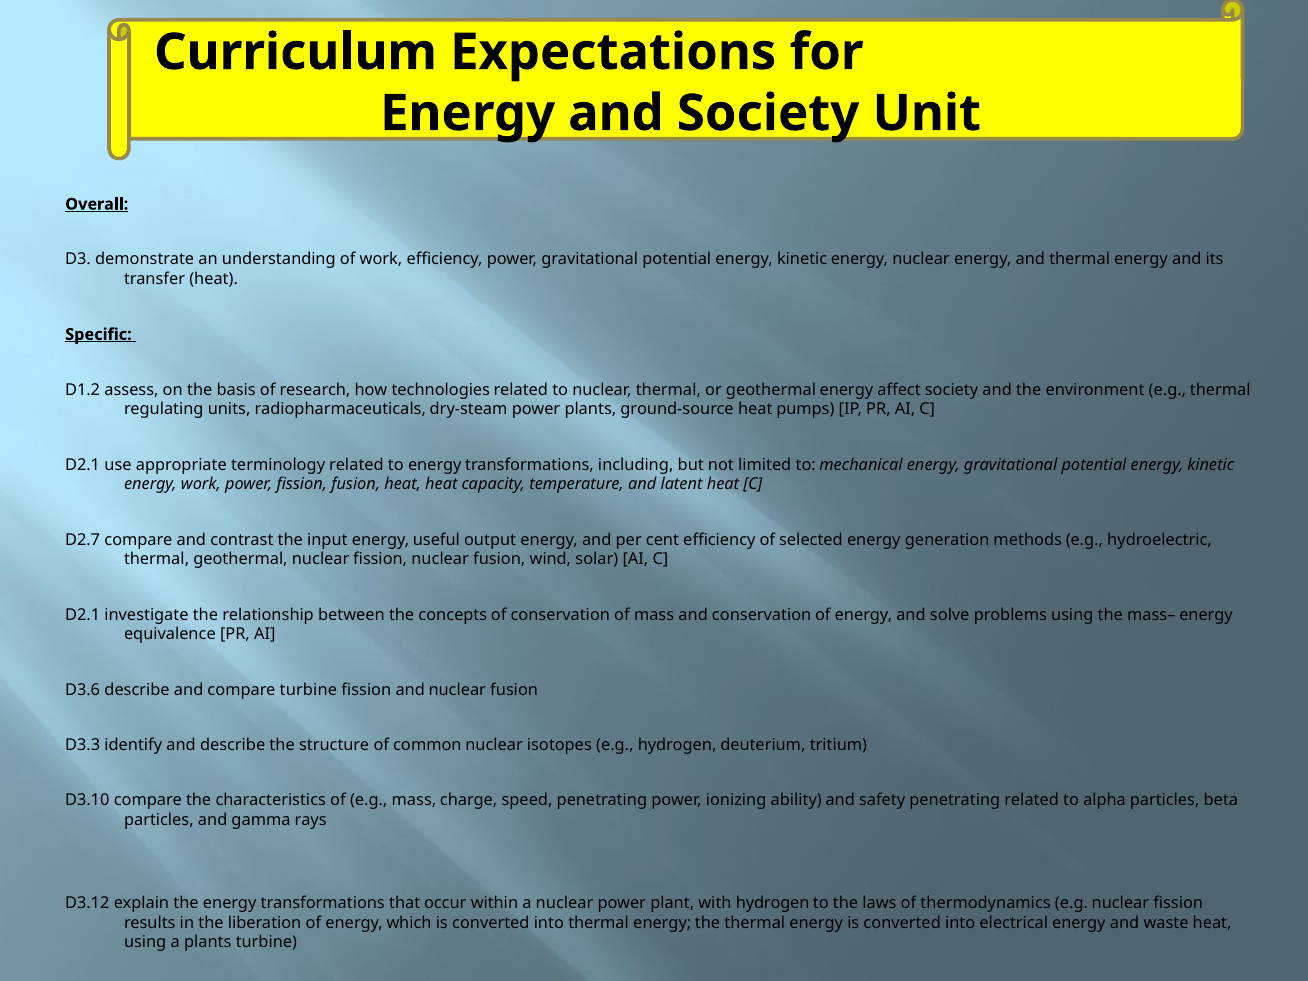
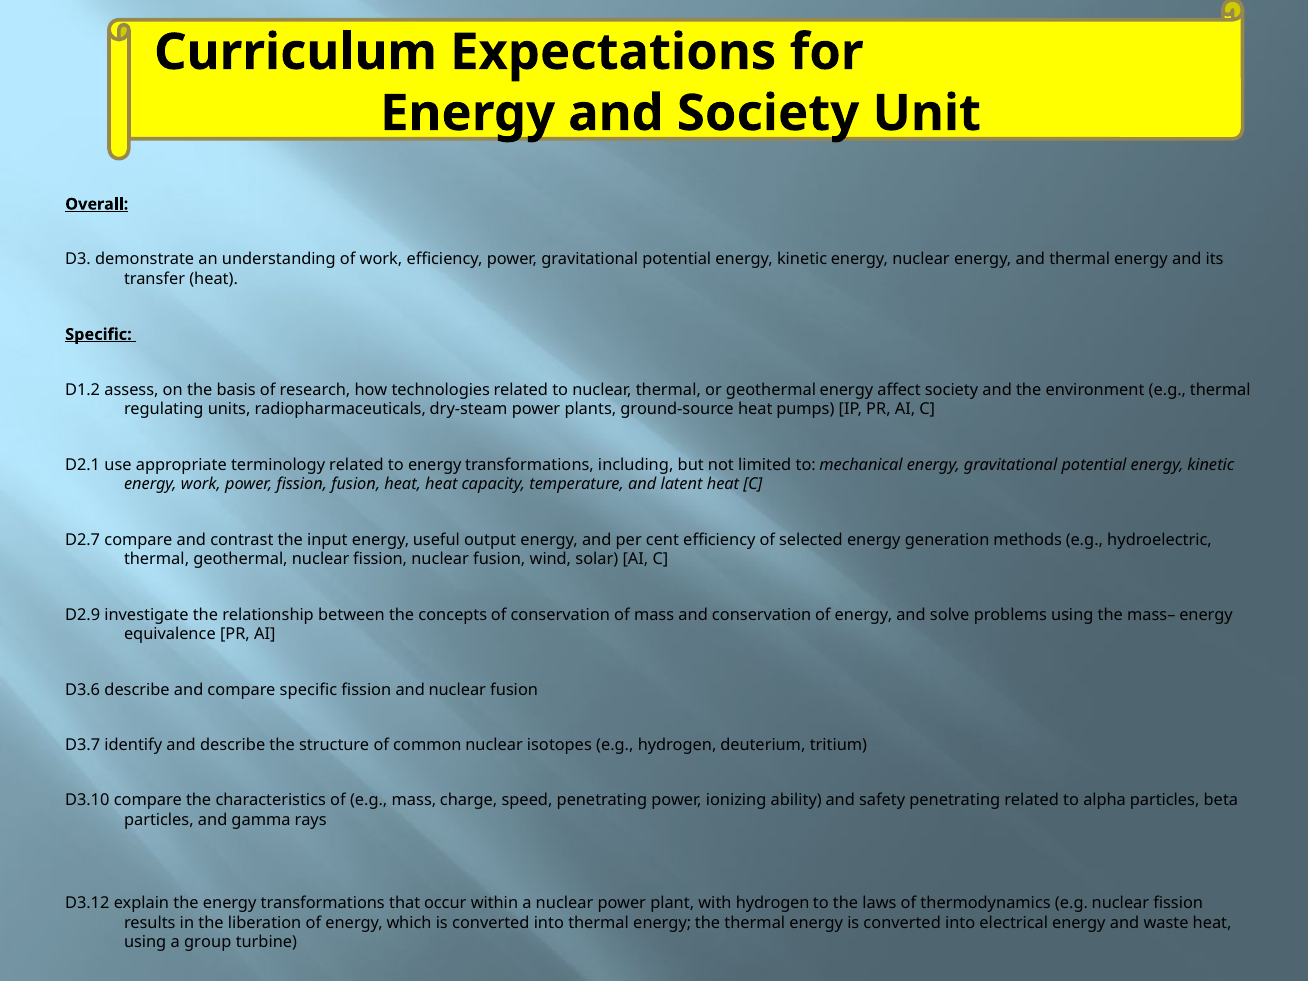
D2.1 at (83, 615): D2.1 -> D2.9
compare turbine: turbine -> specific
D3.3: D3.3 -> D3.7
a plants: plants -> group
